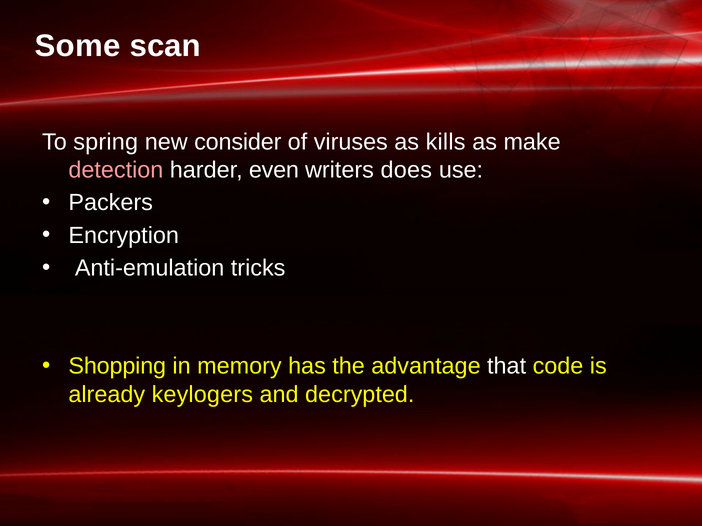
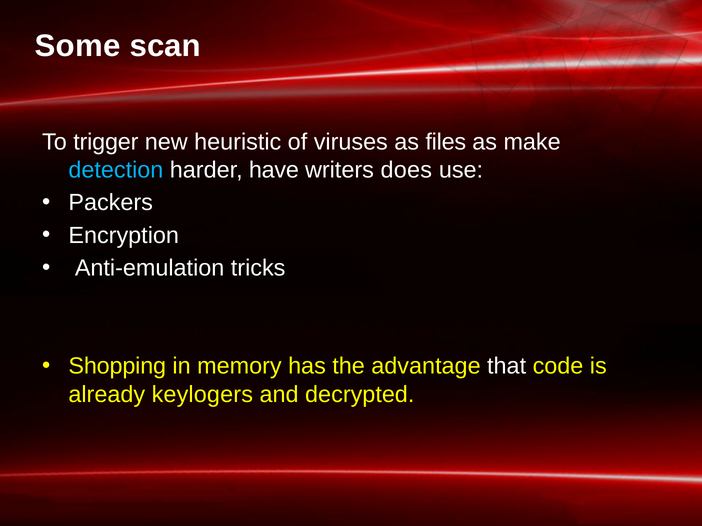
spring: spring -> trigger
consider: consider -> heuristic
kills: kills -> files
detection colour: pink -> light blue
even: even -> have
